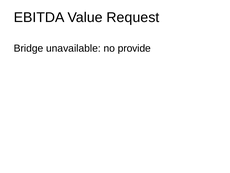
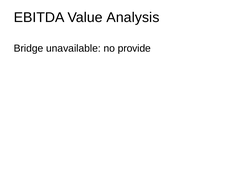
Request: Request -> Analysis
